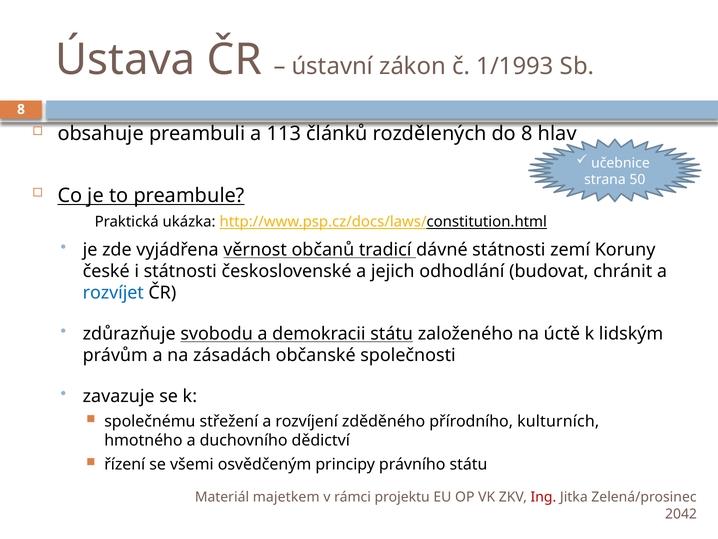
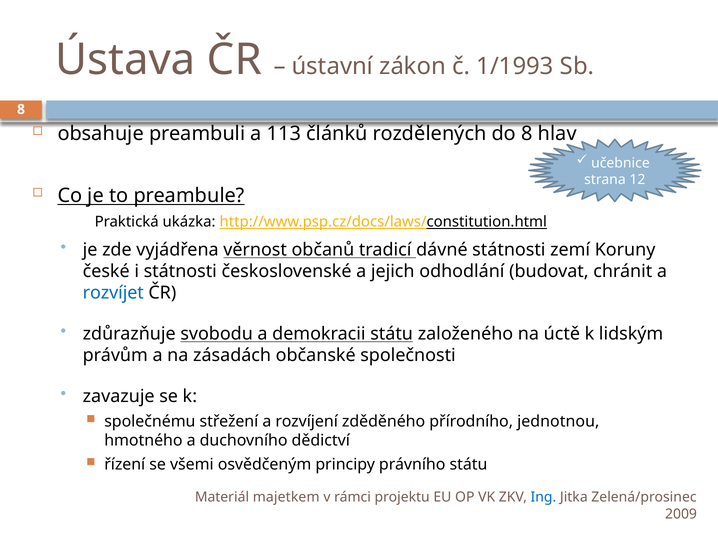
50: 50 -> 12
kulturních: kulturních -> jednotnou
Ing colour: red -> blue
2042: 2042 -> 2009
